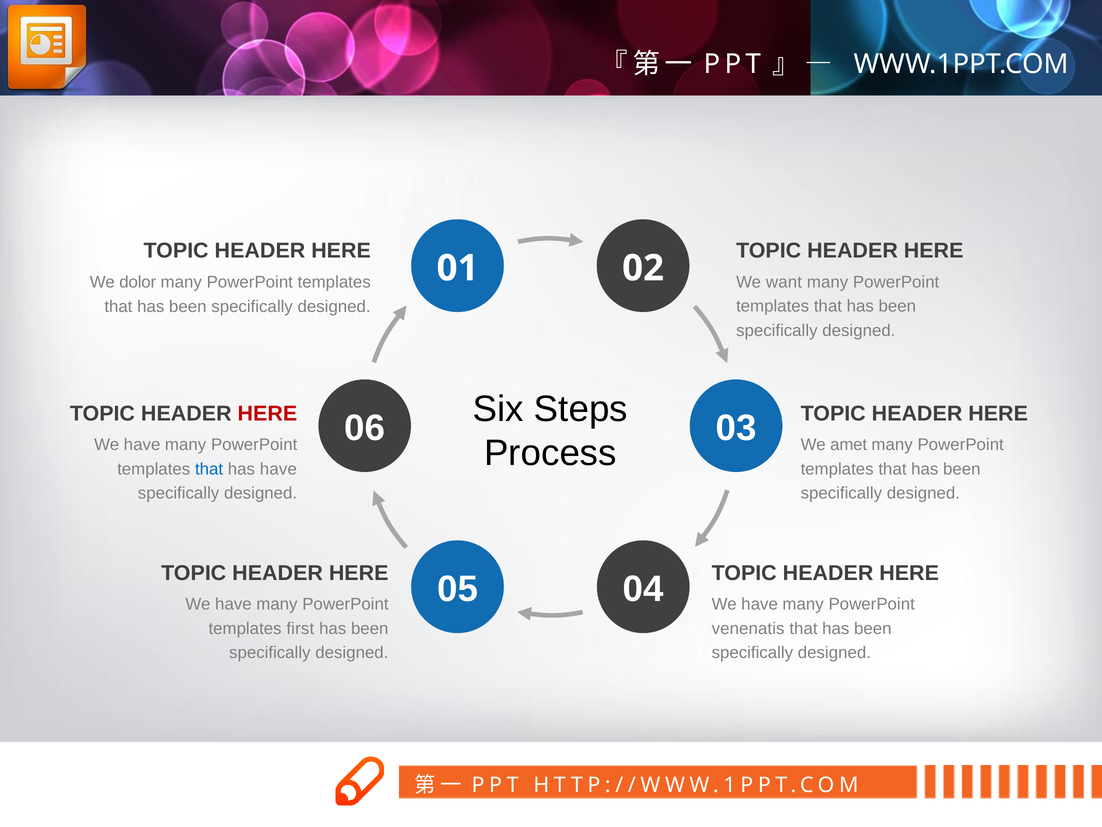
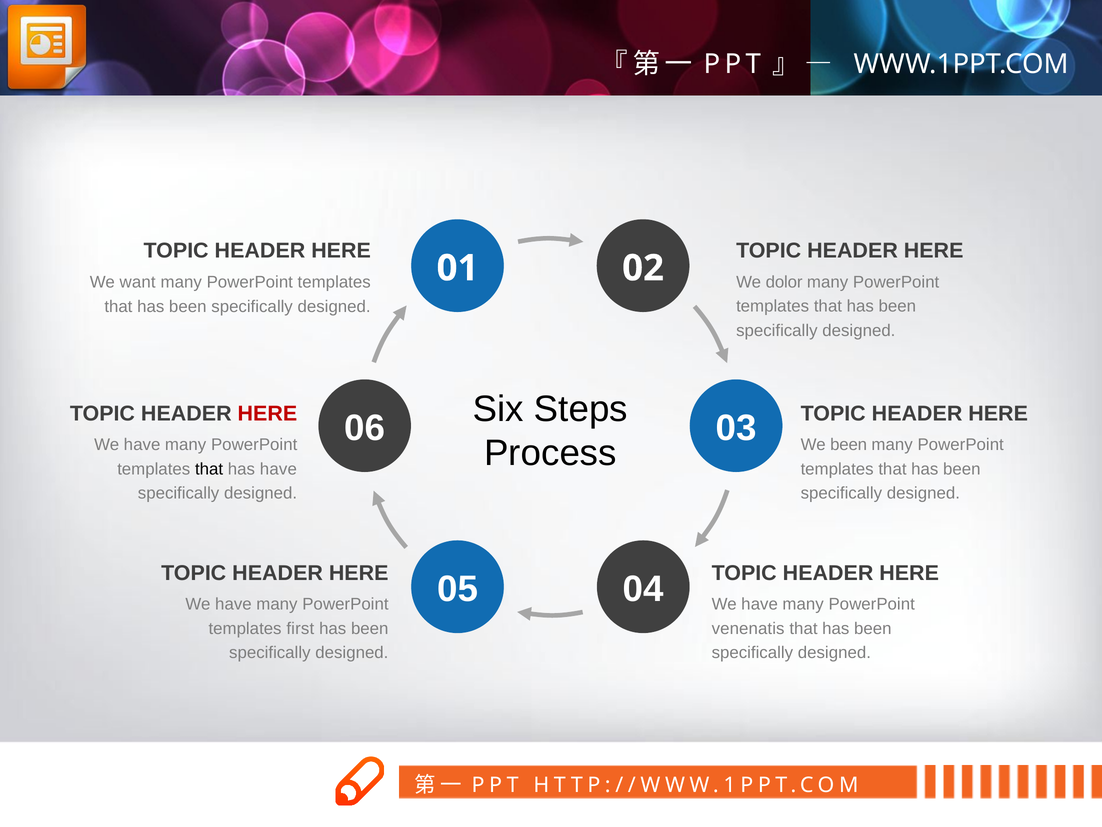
dolor: dolor -> want
want: want -> dolor
We amet: amet -> been
that at (209, 469) colour: blue -> black
